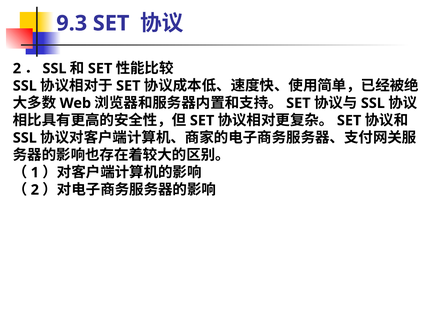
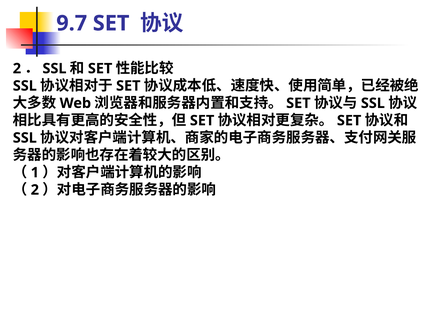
9.3: 9.3 -> 9.7
